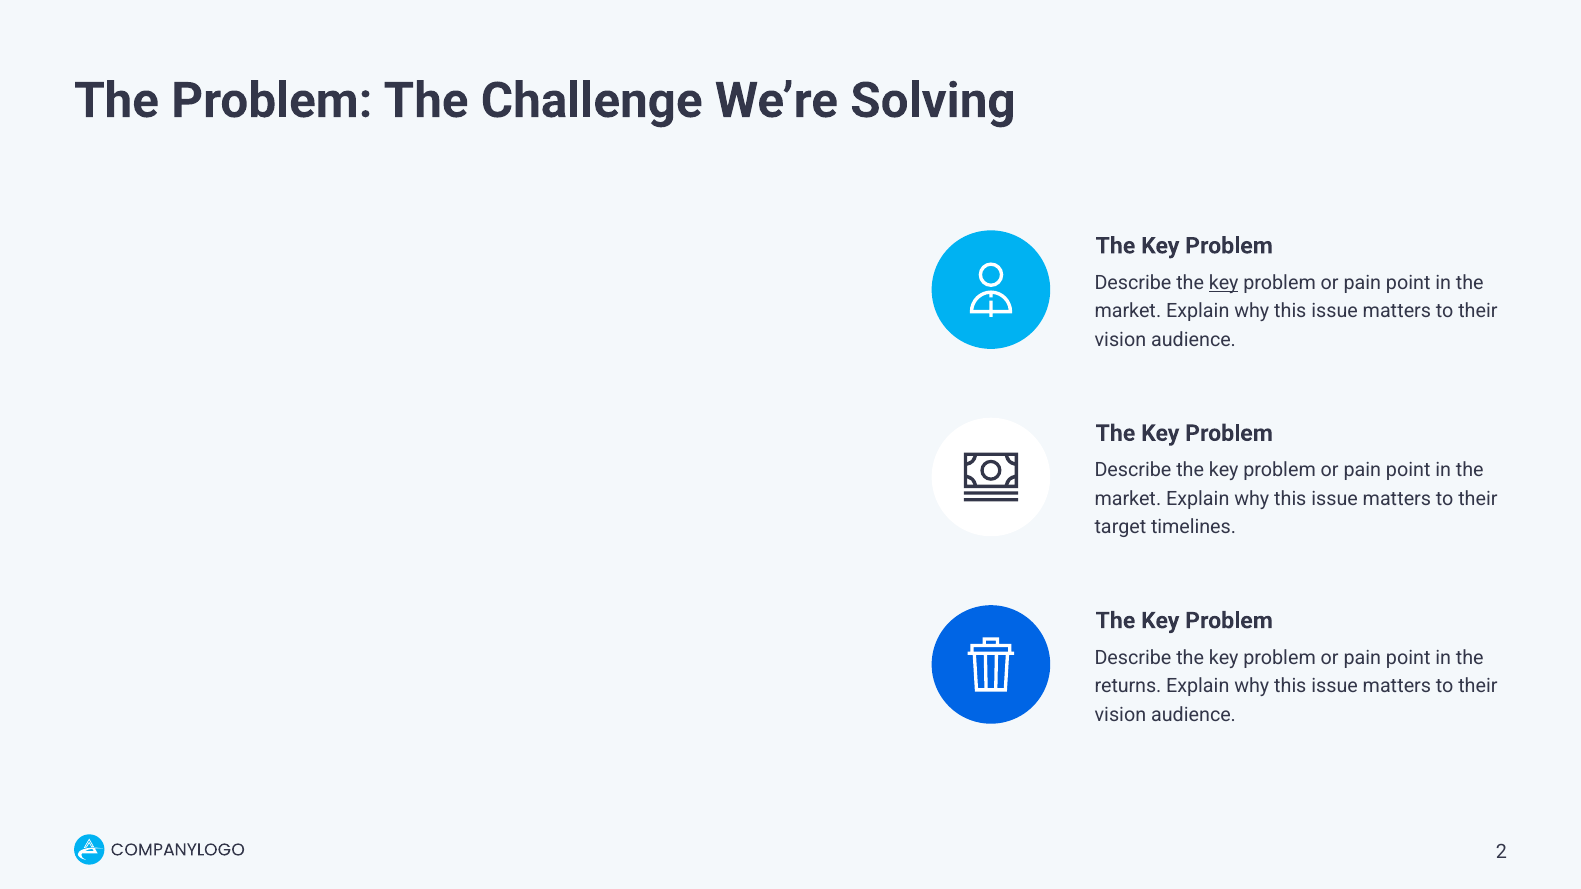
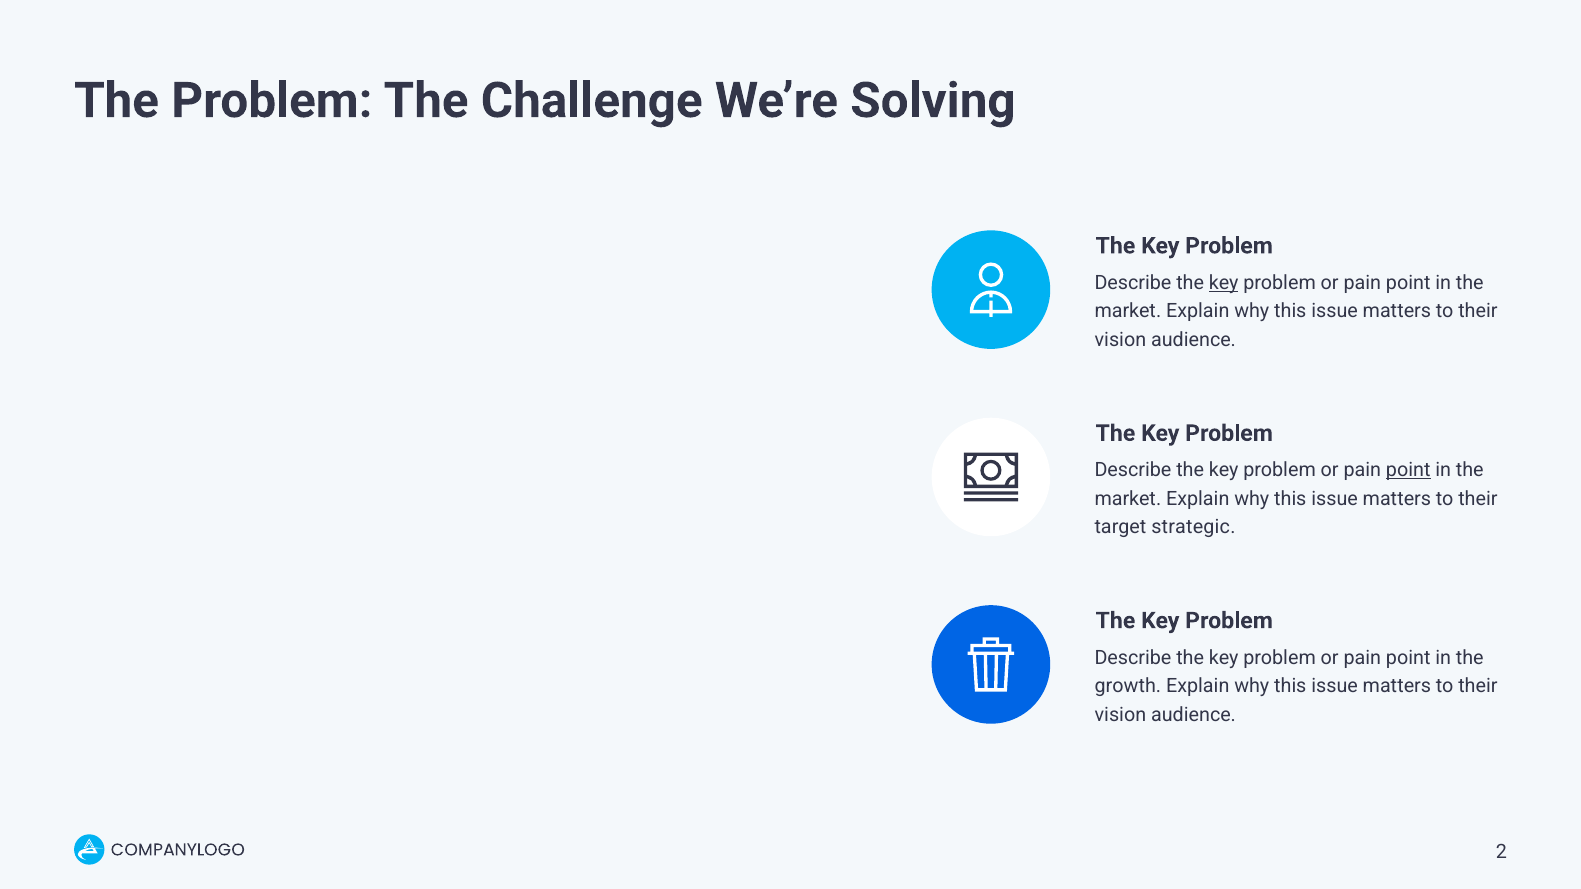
point at (1408, 470) underline: none -> present
timelines: timelines -> strategic
returns: returns -> growth
